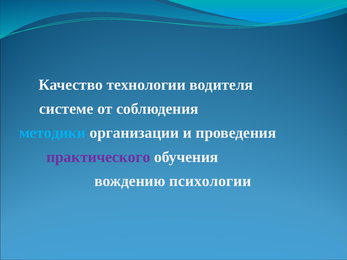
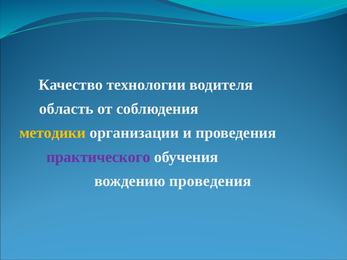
системе: системе -> область
методики colour: light blue -> yellow
вождению психологии: психологии -> проведения
